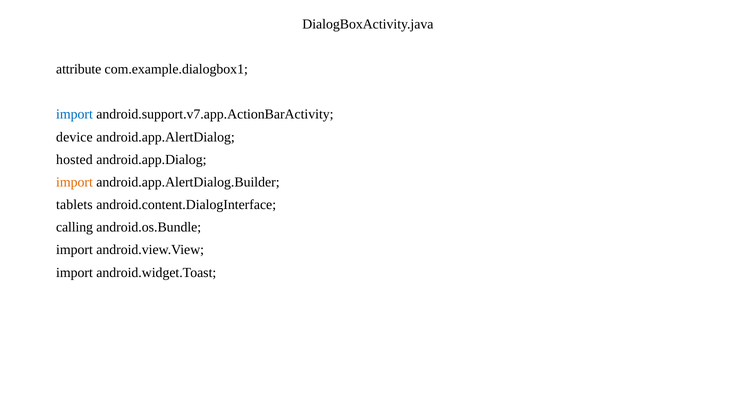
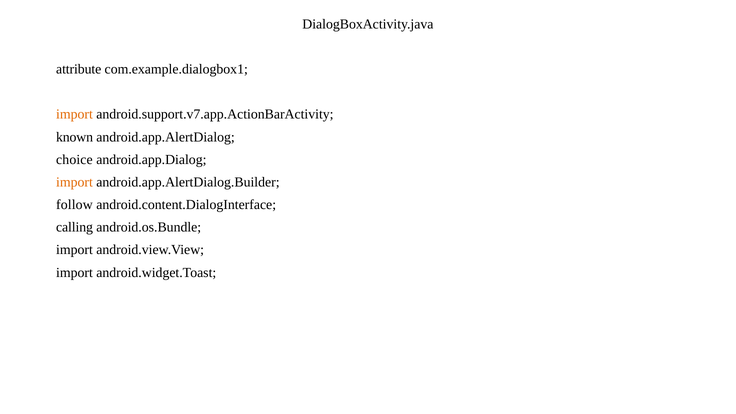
import at (74, 114) colour: blue -> orange
device: device -> known
hosted: hosted -> choice
tablets: tablets -> follow
